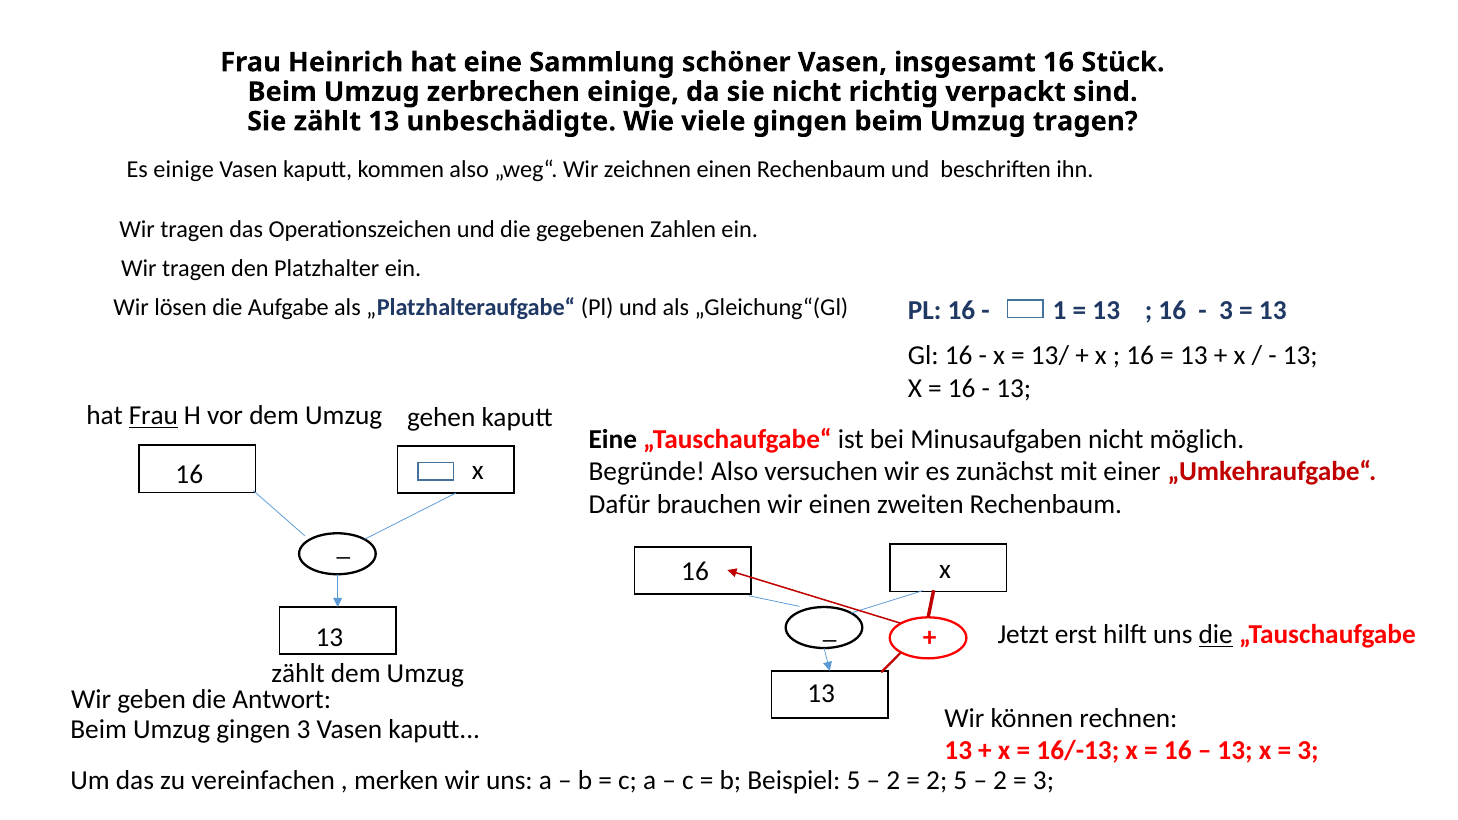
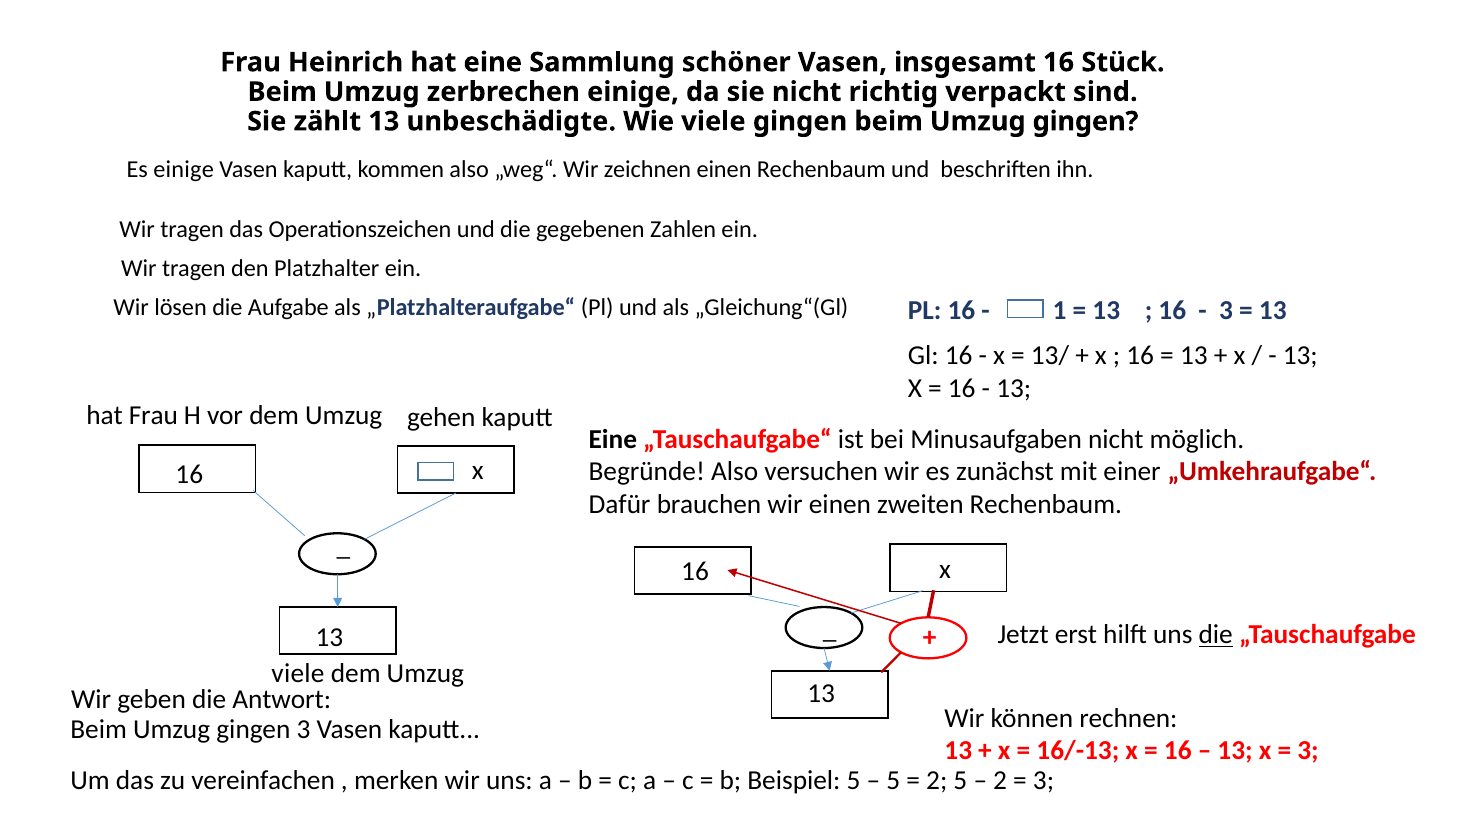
gingen beim Umzug tragen: tragen -> gingen
Frau at (153, 416) underline: present -> none
zählt at (298, 674): zählt -> viele
2 at (893, 781): 2 -> 5
